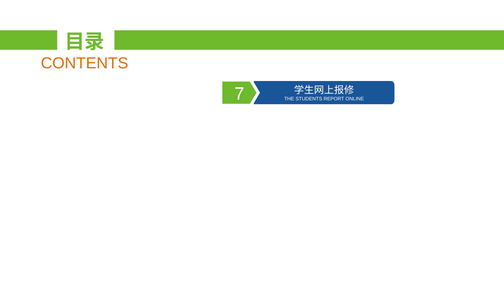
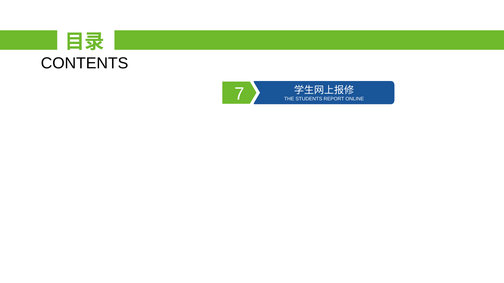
CONTENTS colour: orange -> black
